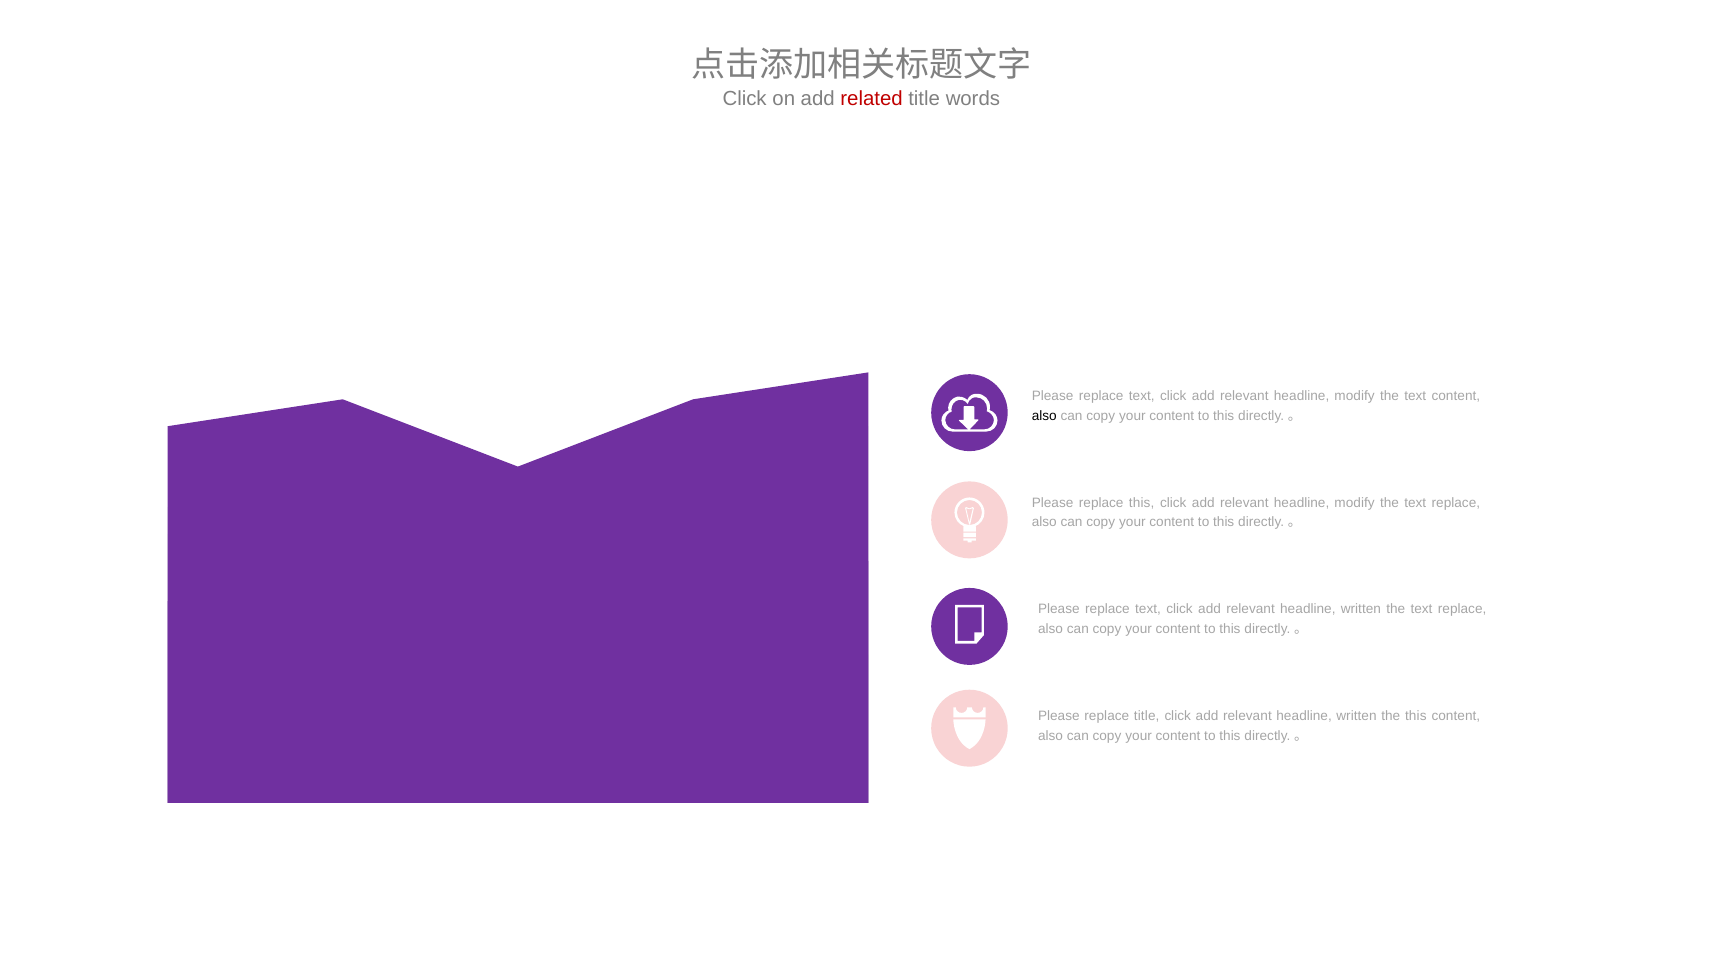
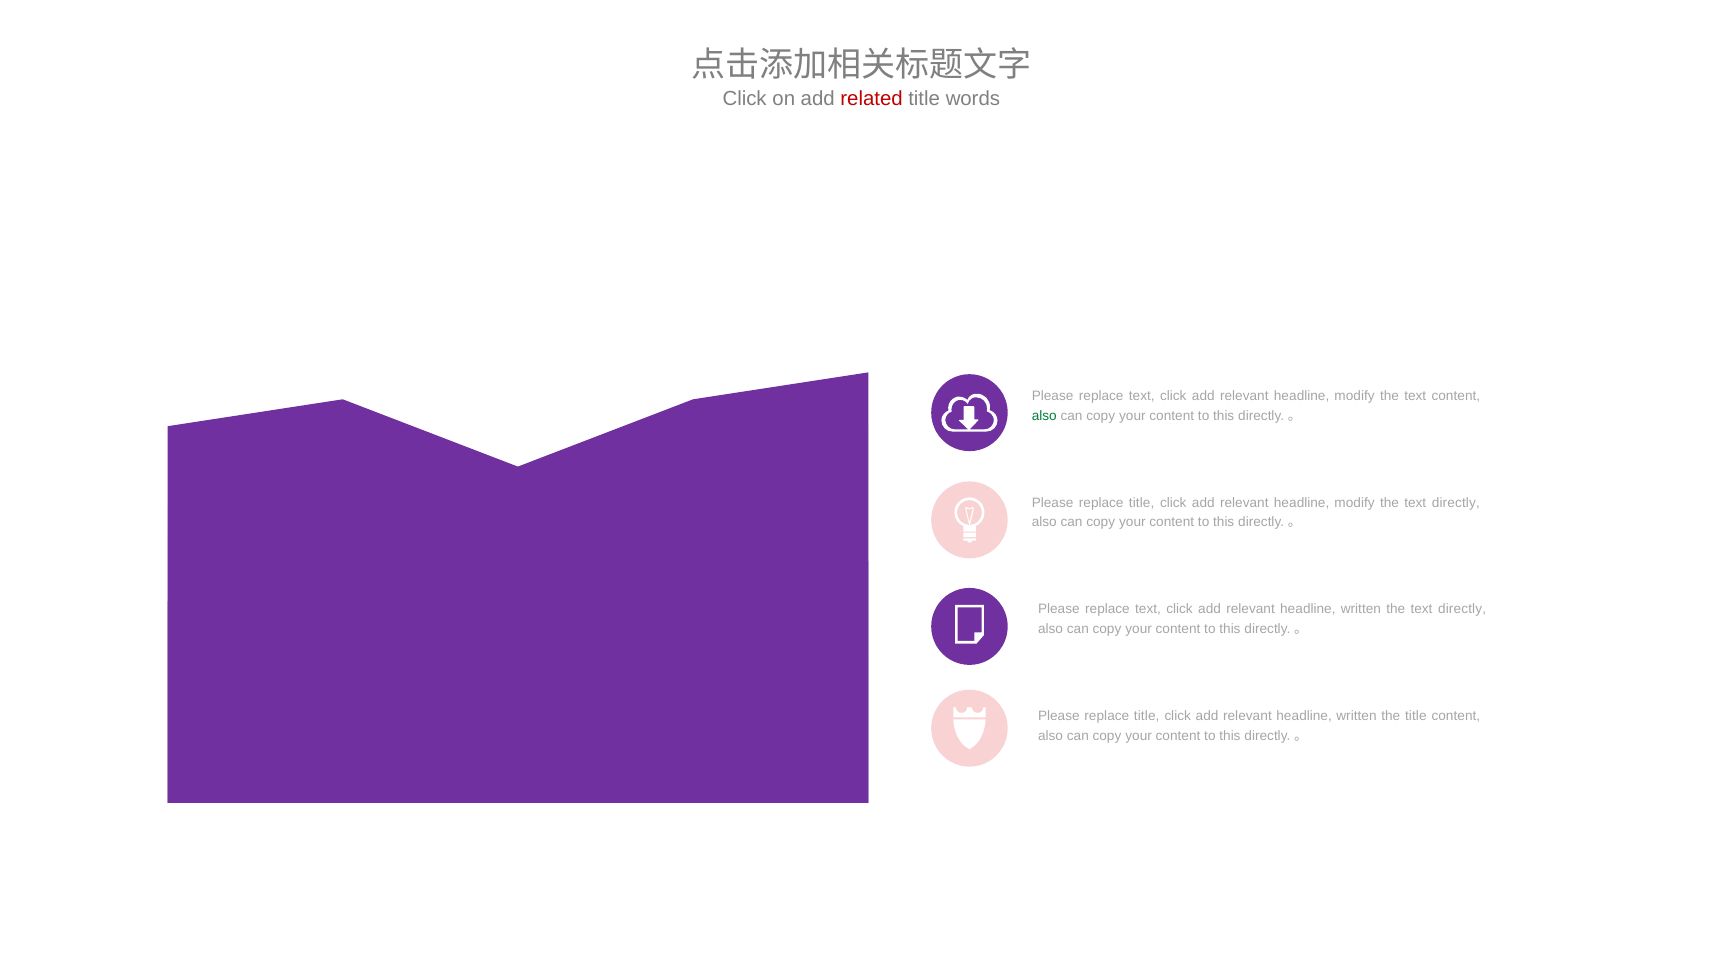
also at (1044, 416) colour: black -> green
this at (1142, 503): this -> title
modify the text replace: replace -> directly
replace at (1462, 610): replace -> directly
the this: this -> title
